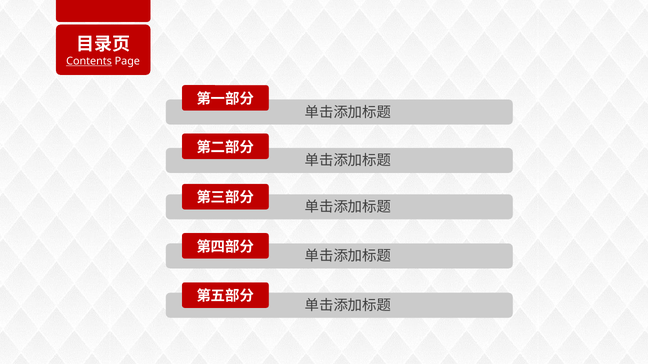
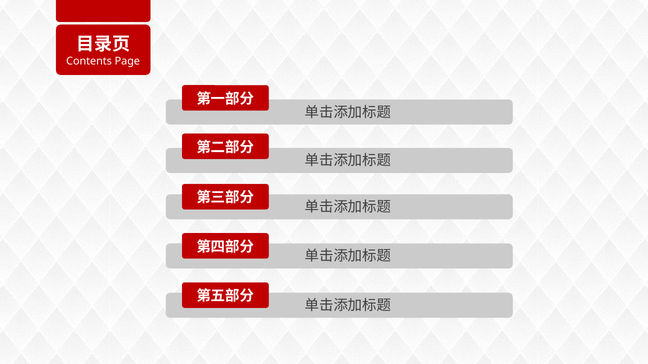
Contents underline: present -> none
